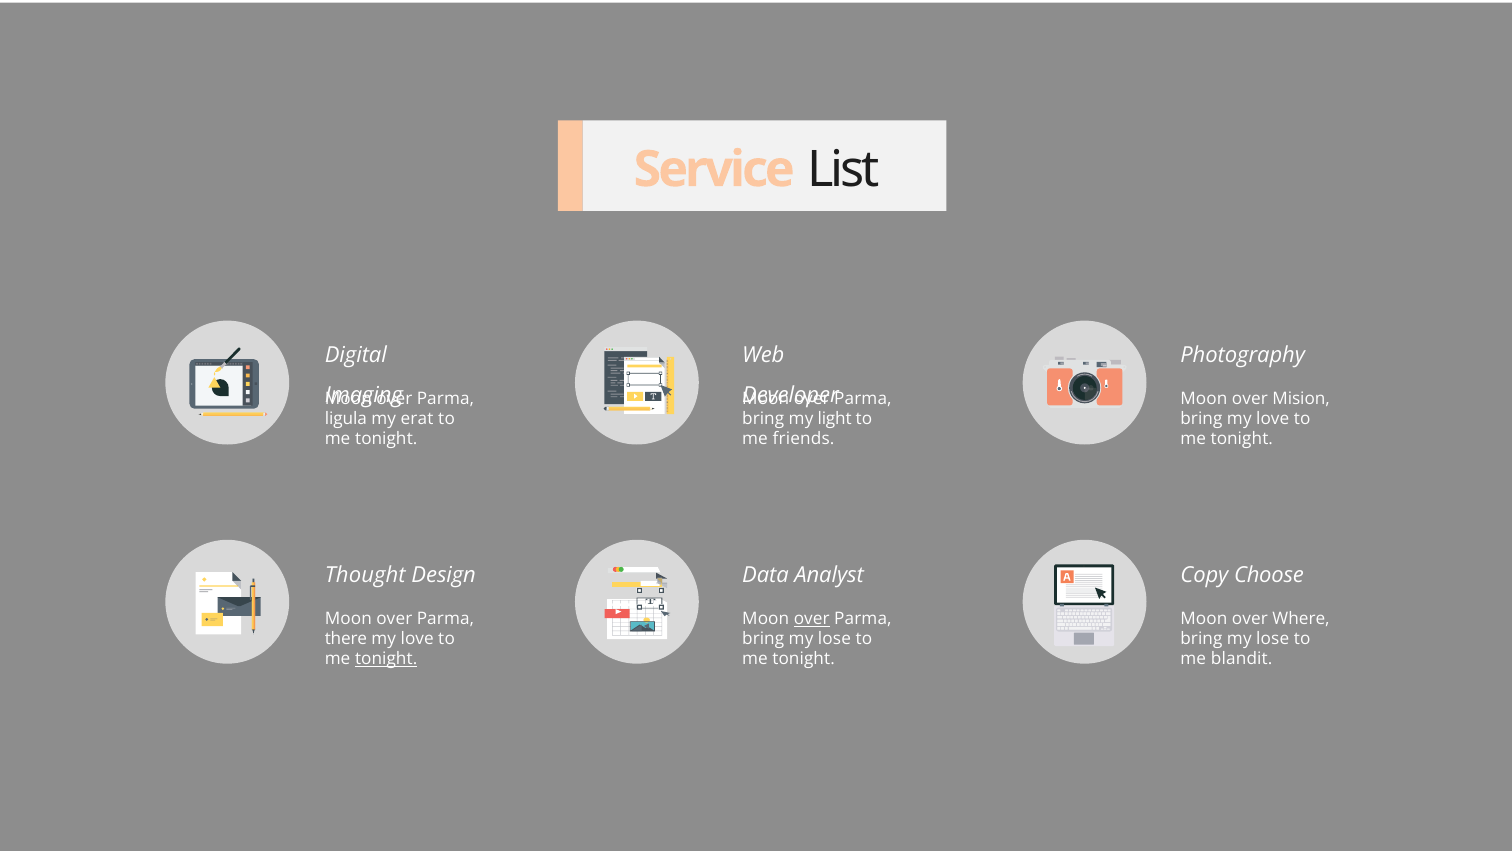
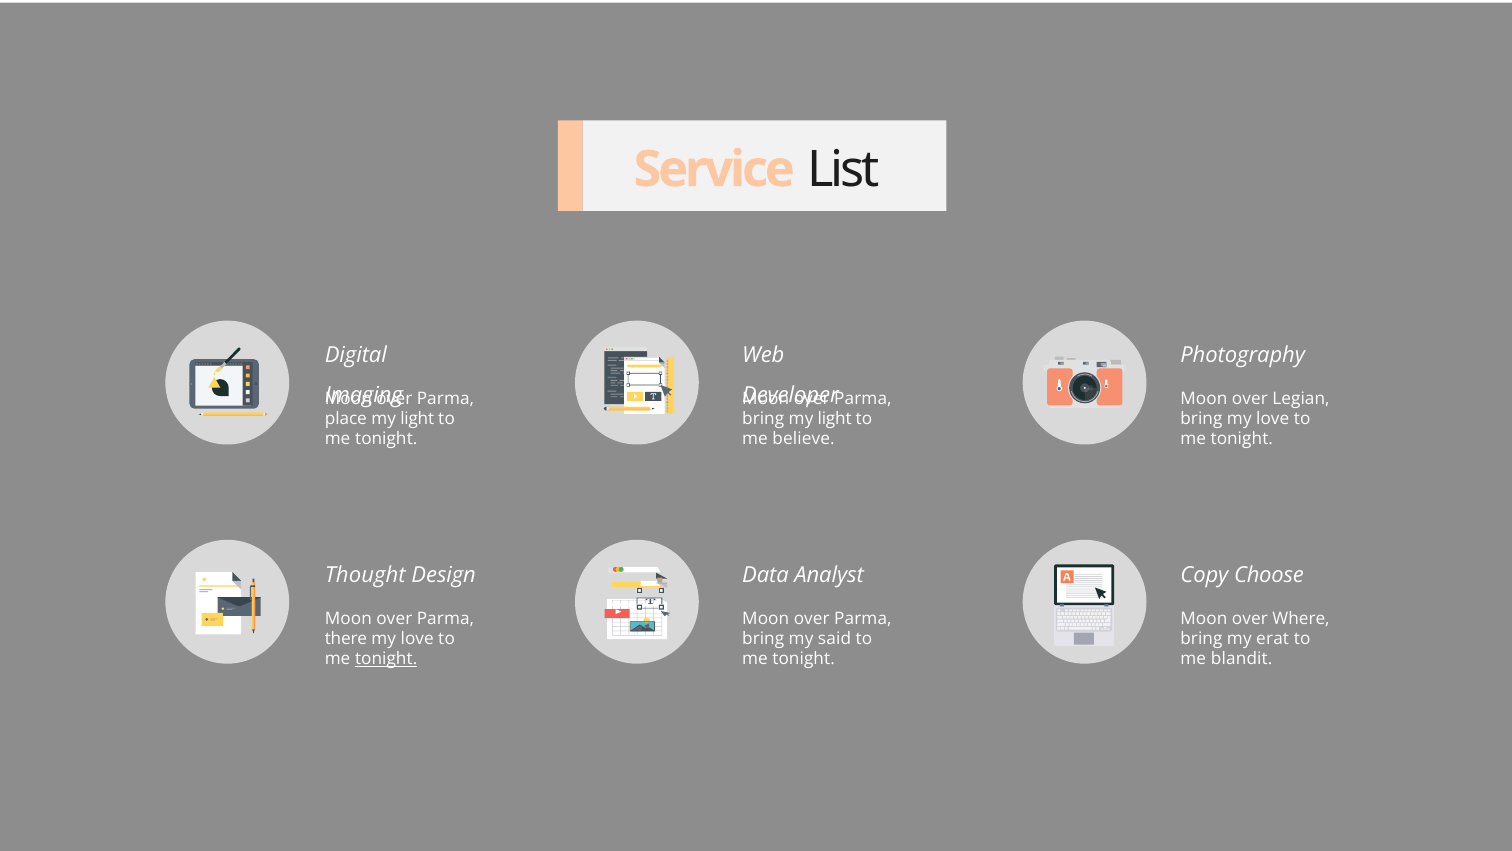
Mision: Mision -> Legian
ligula: ligula -> place
erat at (417, 419): erat -> light
friends: friends -> believe
over at (812, 618) underline: present -> none
lose at (834, 639): lose -> said
lose at (1273, 639): lose -> erat
